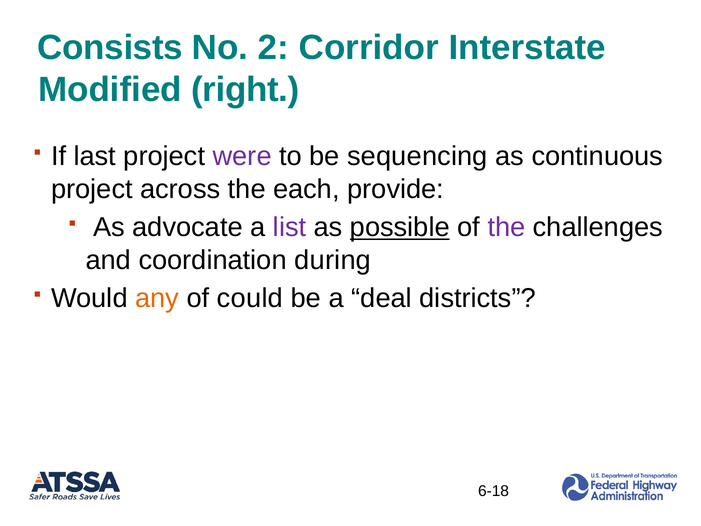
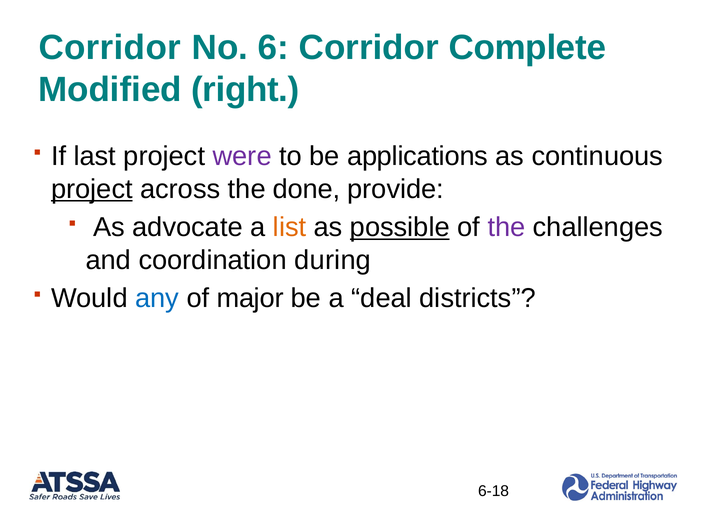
Consists at (110, 47): Consists -> Corridor
2: 2 -> 6
Interstate: Interstate -> Complete
sequencing: sequencing -> applications
project at (92, 189) underline: none -> present
each: each -> done
list colour: purple -> orange
any colour: orange -> blue
could: could -> major
